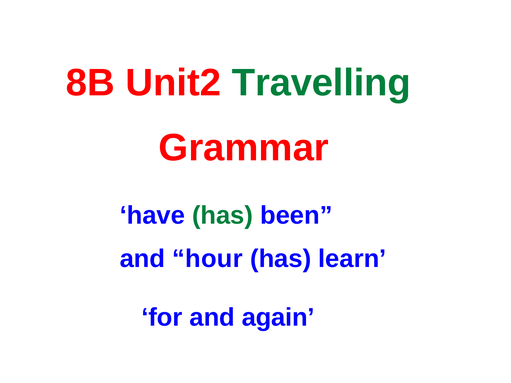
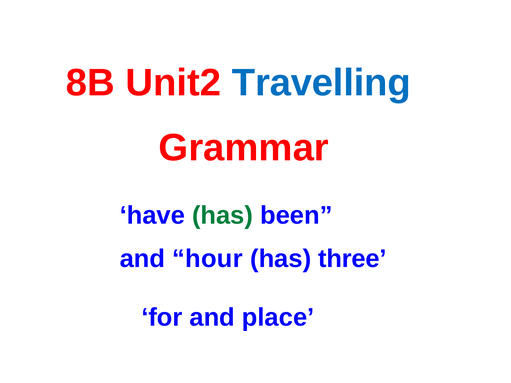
Travelling colour: green -> blue
learn: learn -> three
again: again -> place
